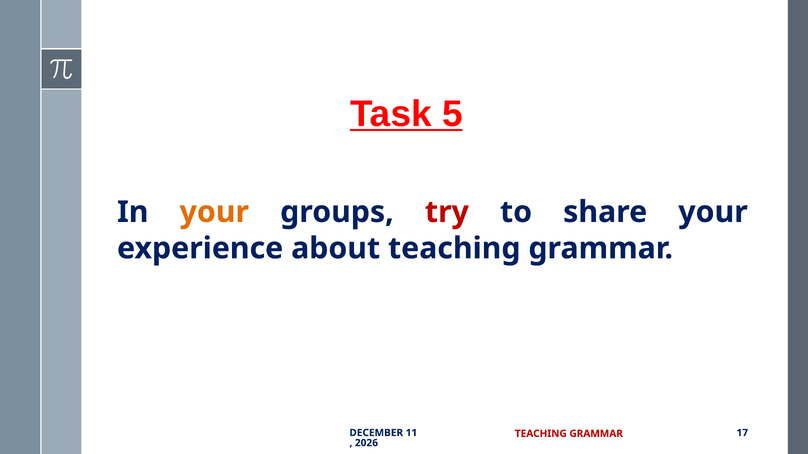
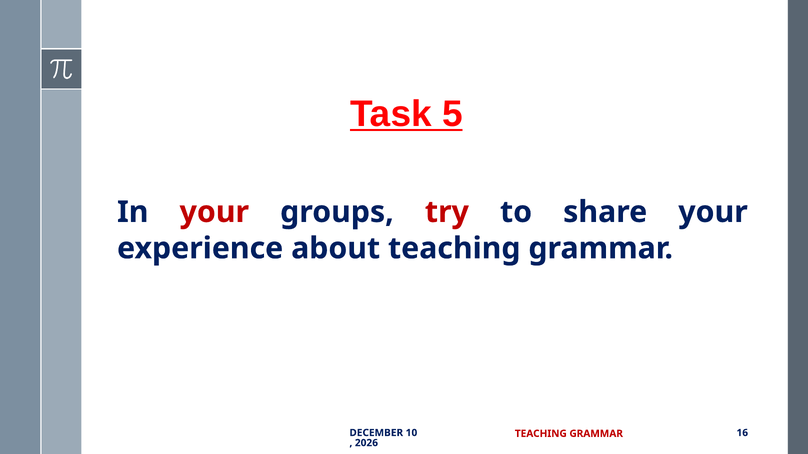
your at (214, 212) colour: orange -> red
11: 11 -> 10
17: 17 -> 16
